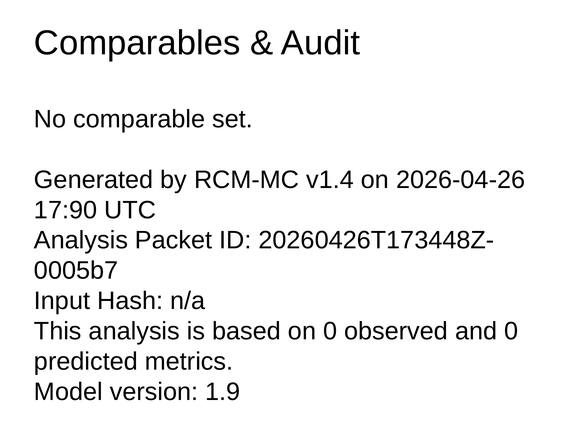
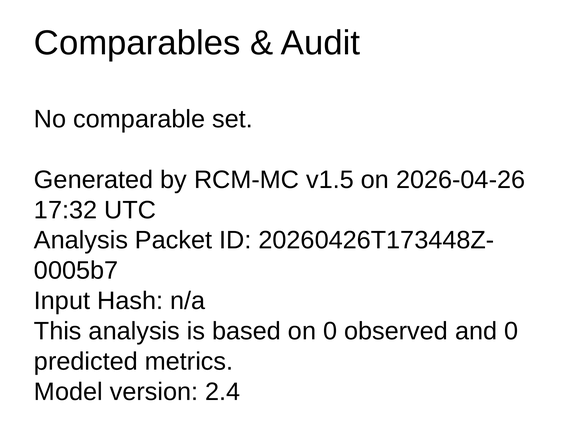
v1.4: v1.4 -> v1.5
17:90: 17:90 -> 17:32
1.9: 1.9 -> 2.4
